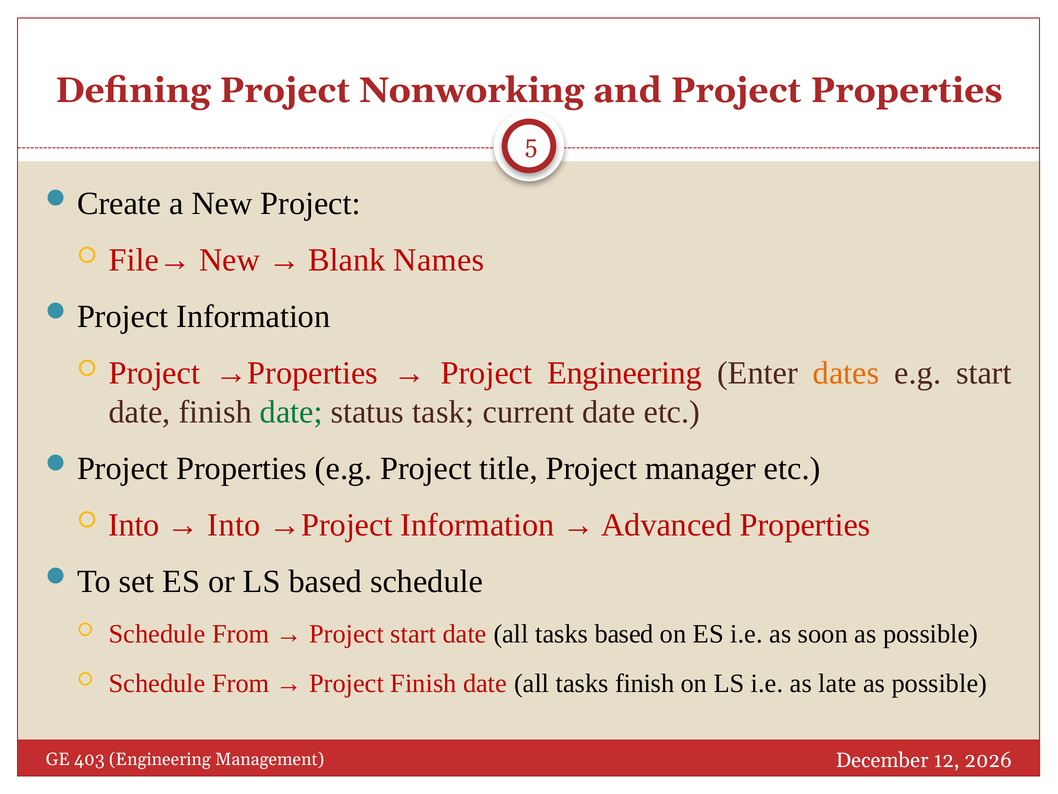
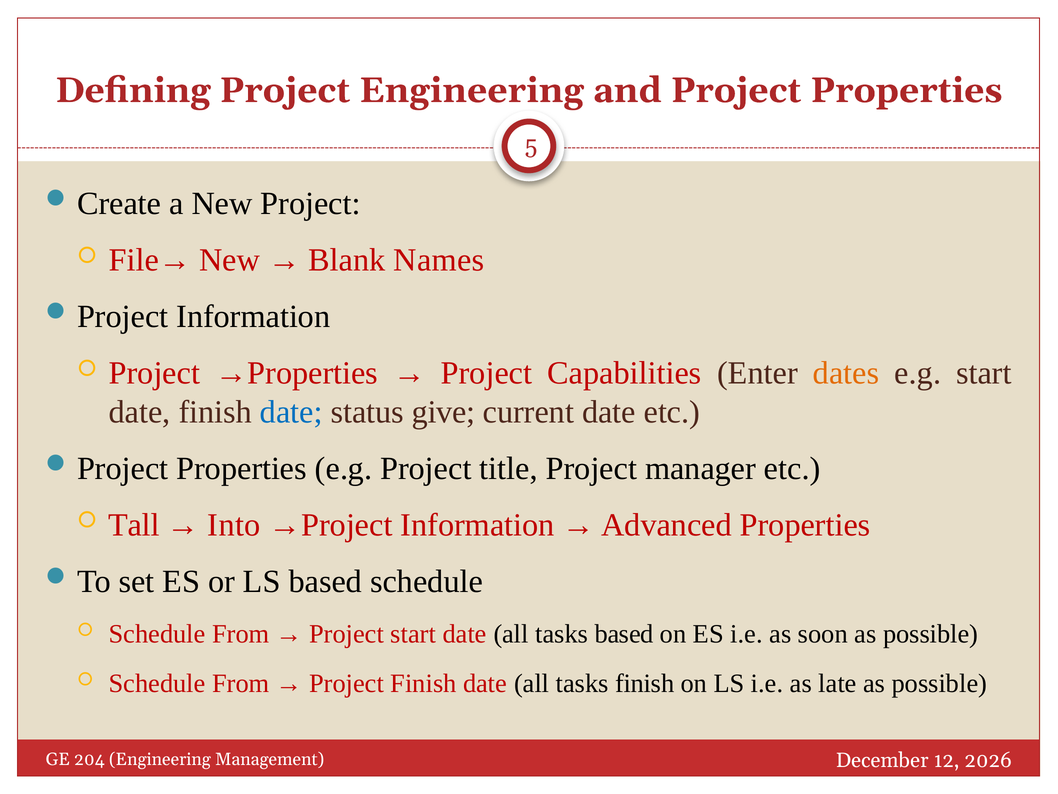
Project Nonworking: Nonworking -> Engineering
Project Engineering: Engineering -> Capabilities
date at (291, 412) colour: green -> blue
task: task -> give
Into at (134, 525): Into -> Tall
403: 403 -> 204
